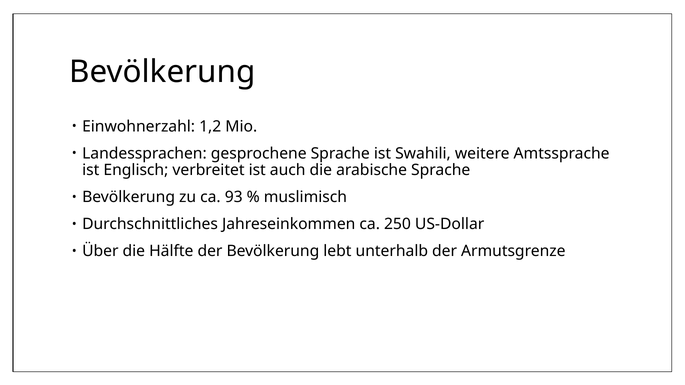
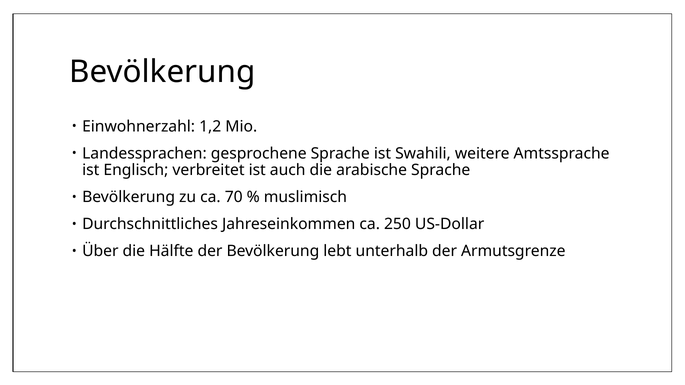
93: 93 -> 70
